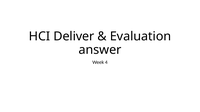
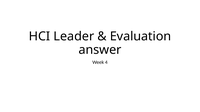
Deliver: Deliver -> Leader
